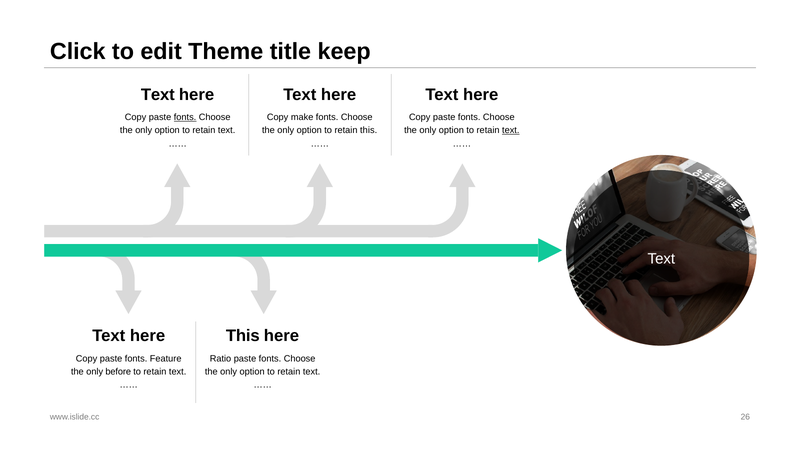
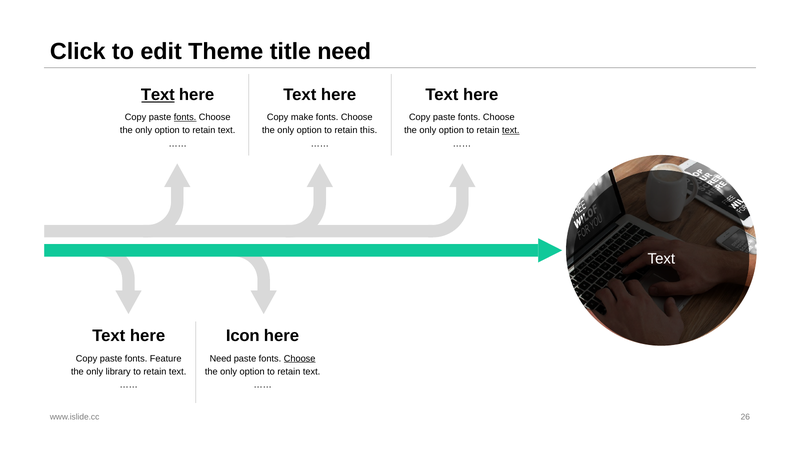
title keep: keep -> need
Text at (158, 95) underline: none -> present
This at (243, 336): This -> Icon
Ratio at (220, 359): Ratio -> Need
Choose at (300, 359) underline: none -> present
before: before -> library
